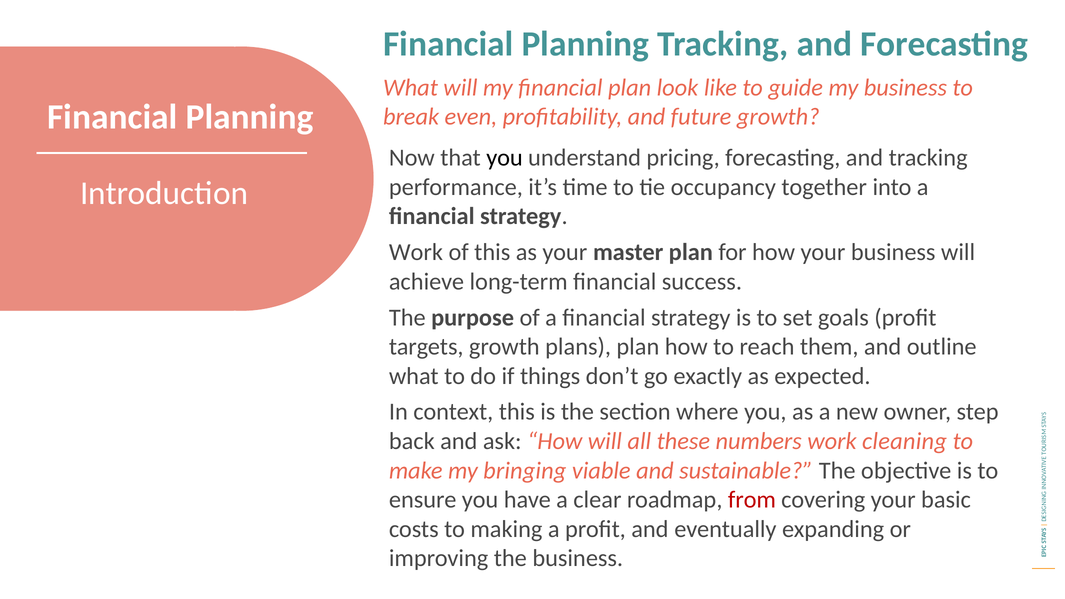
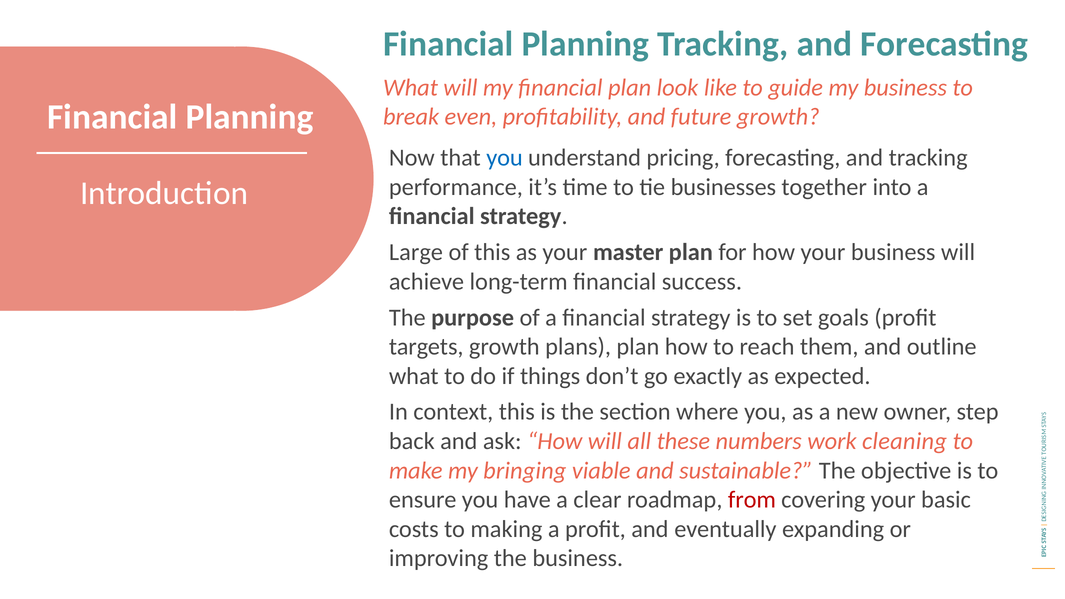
you at (505, 158) colour: black -> blue
occupancy: occupancy -> businesses
Work at (416, 252): Work -> Large
